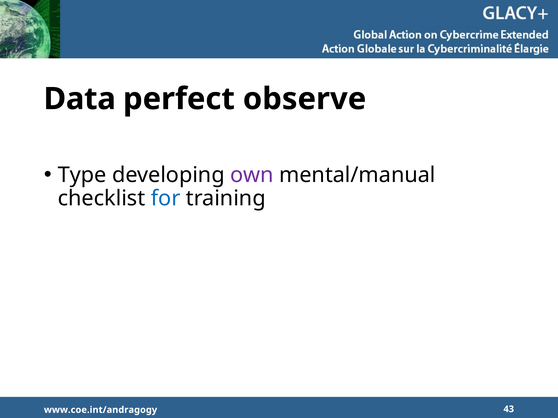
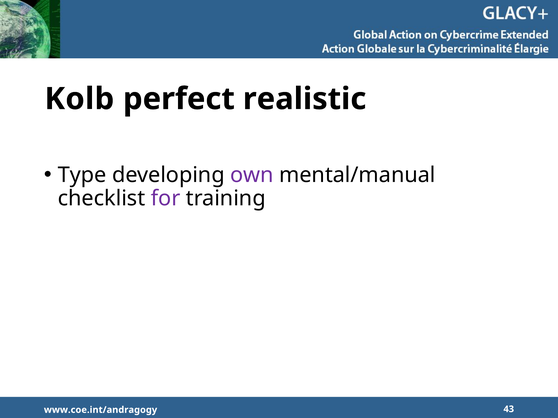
Data: Data -> Kolb
observe: observe -> realistic
for colour: blue -> purple
